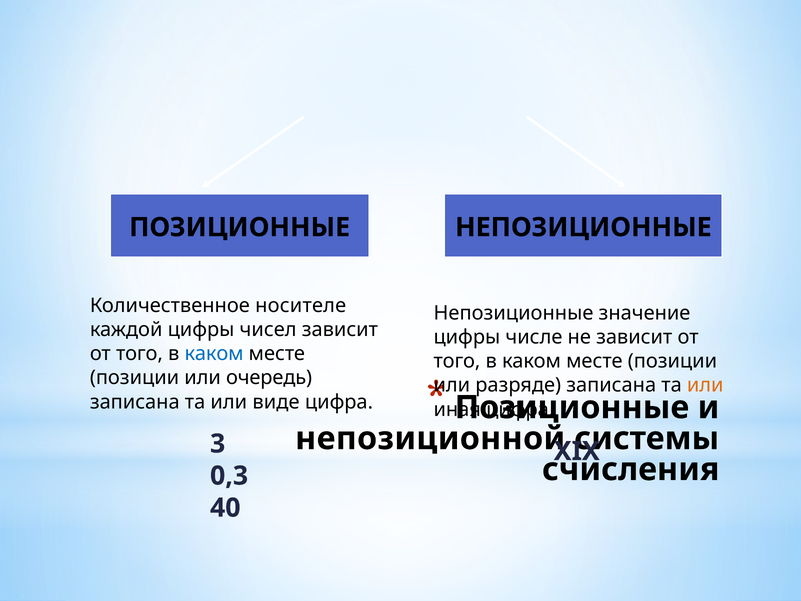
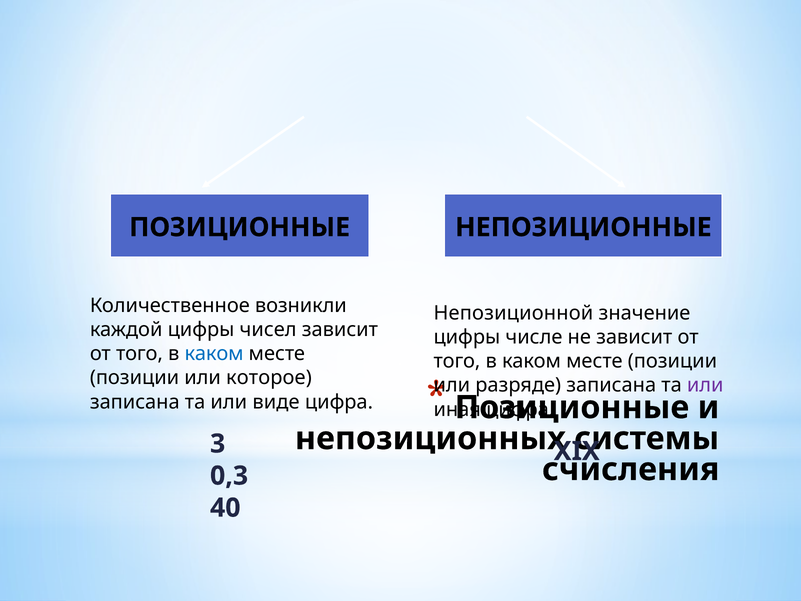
носителе: носителе -> возникли
Непозиционные at (513, 313): Непозиционные -> Непозиционной
очередь: очередь -> которое
или at (705, 385) colour: orange -> purple
непозиционной: непозиционной -> непозиционных
